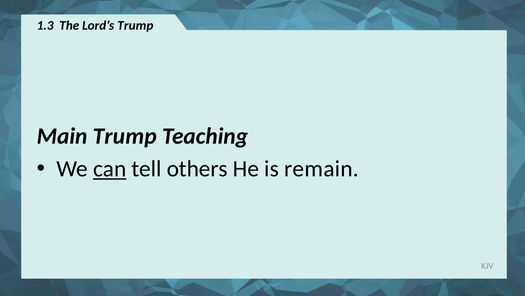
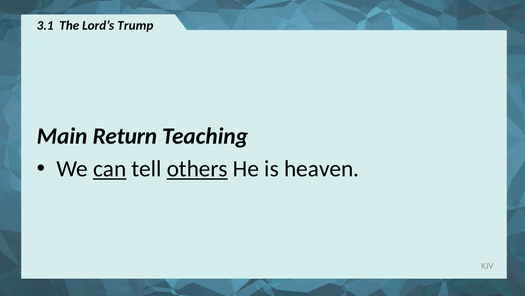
1.3: 1.3 -> 3.1
Main Trump: Trump -> Return
others underline: none -> present
remain: remain -> heaven
